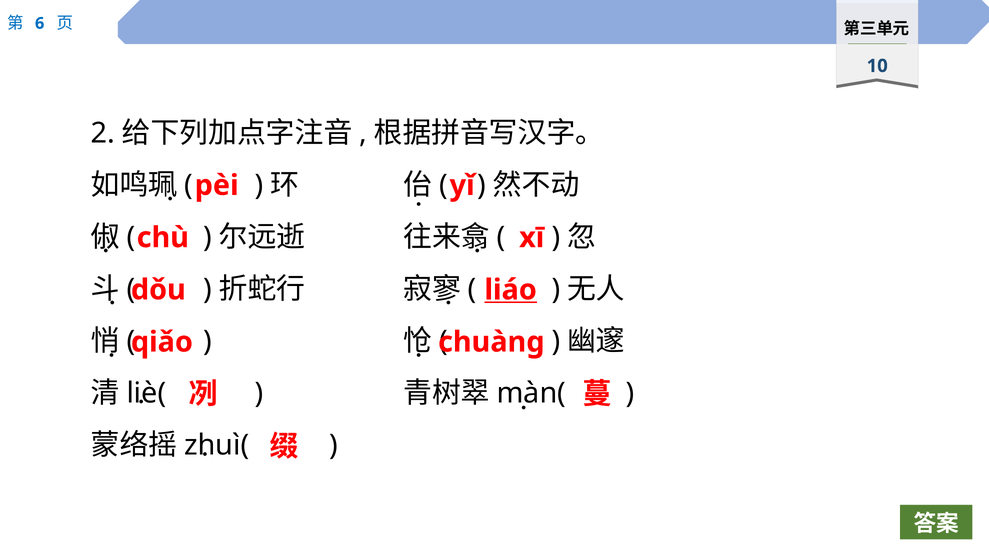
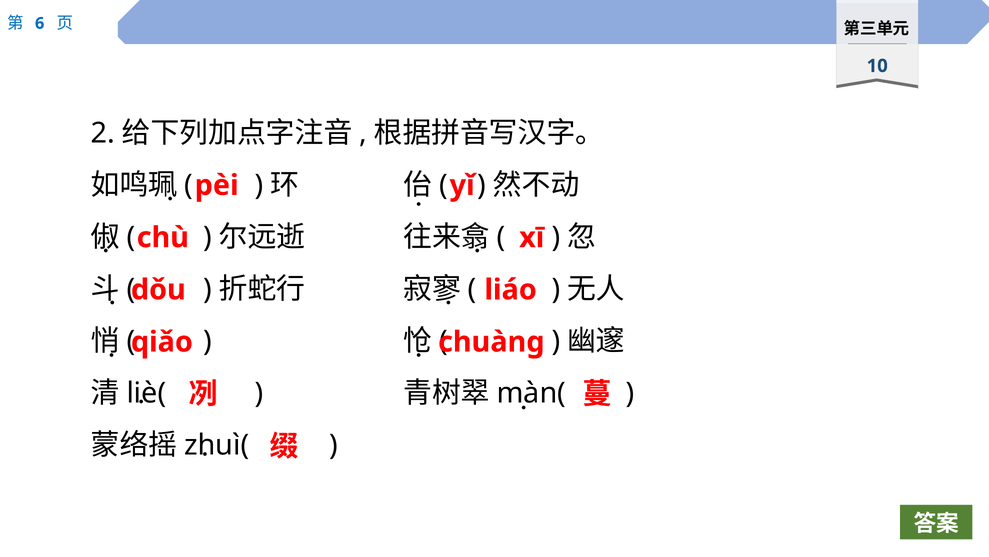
liáo underline: present -> none
